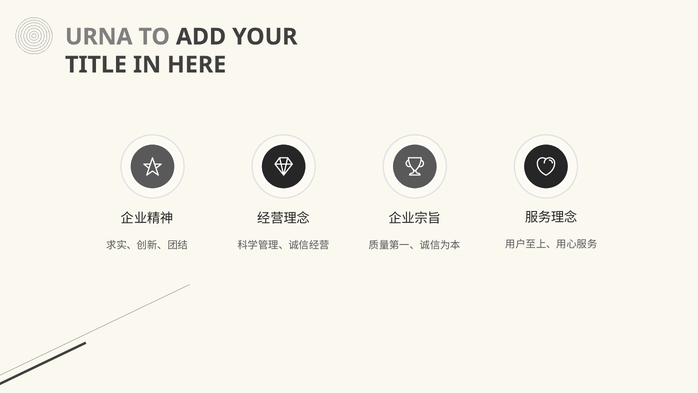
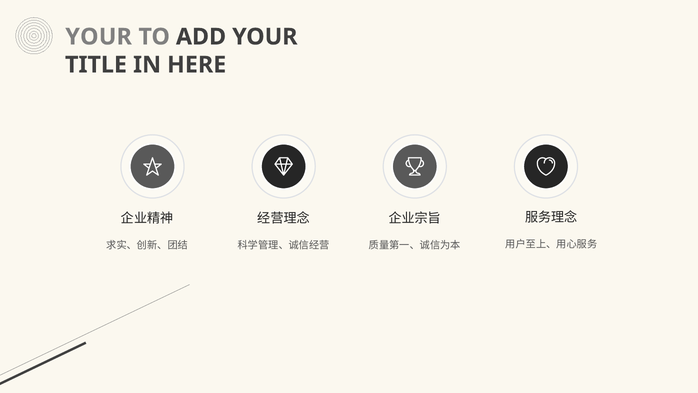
URNA at (99, 37): URNA -> YOUR
